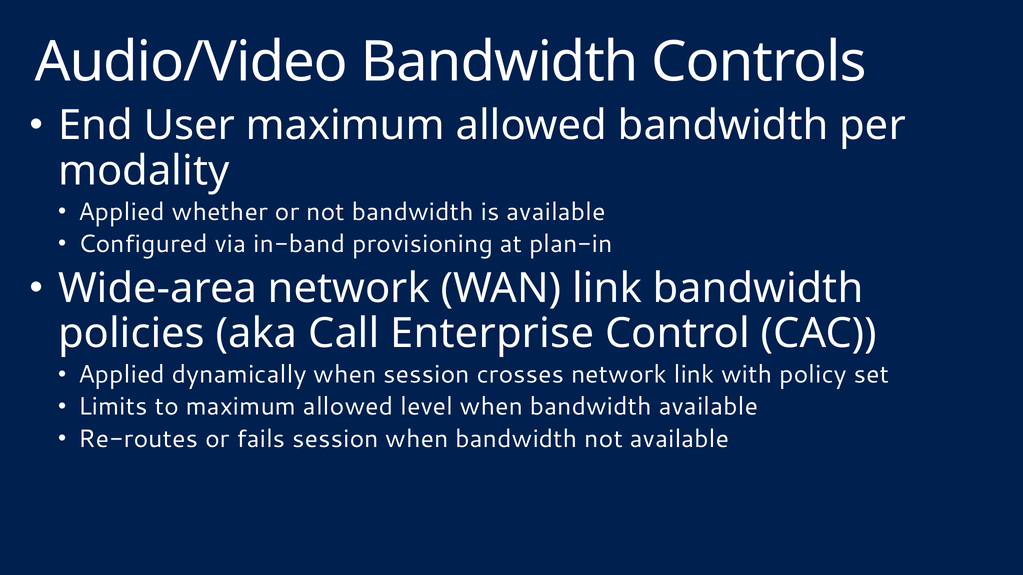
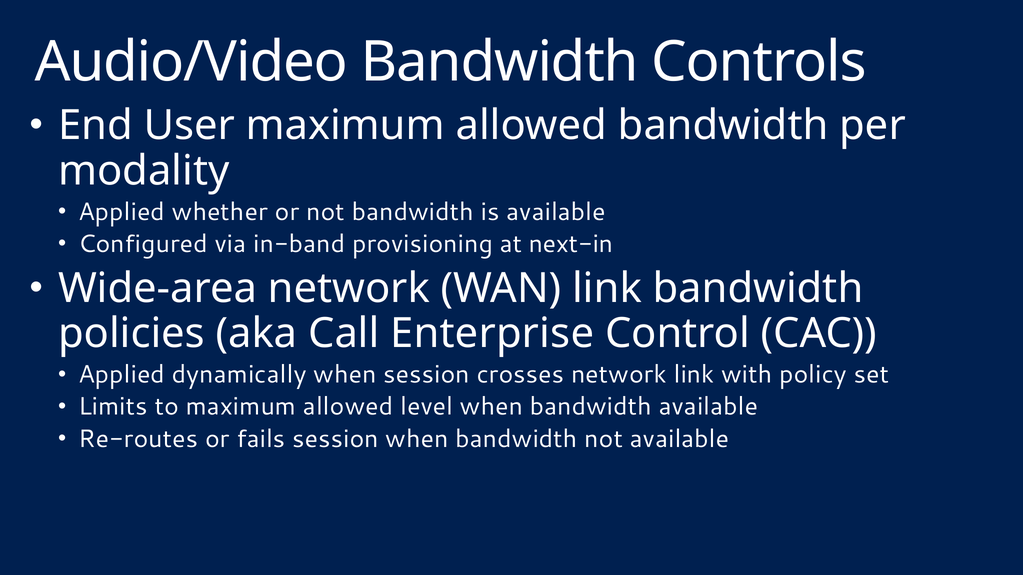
plan-in: plan-in -> next-in
